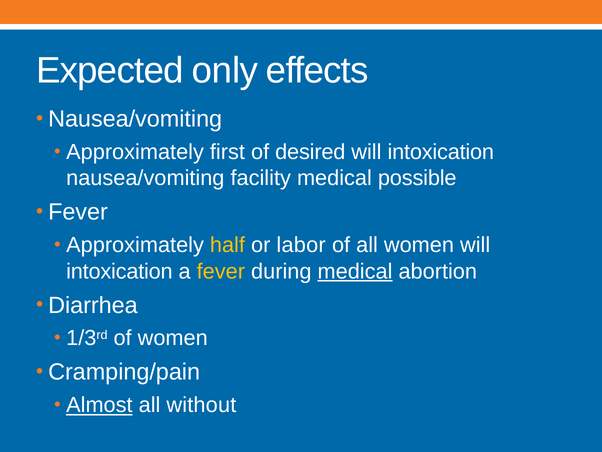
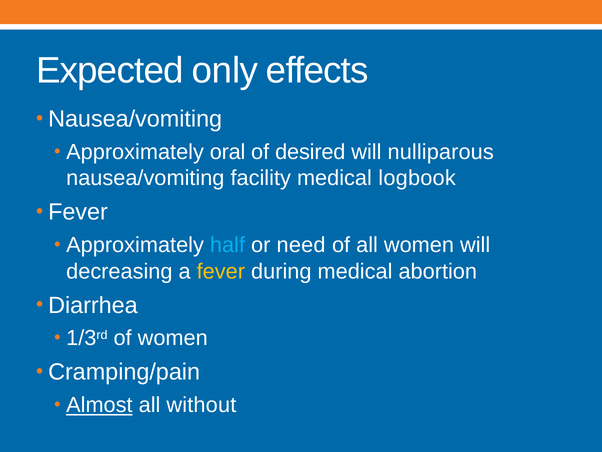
first: first -> oral
intoxication at (441, 152): intoxication -> nulliparous
possible: possible -> logbook
half colour: yellow -> light blue
labor: labor -> need
intoxication at (119, 271): intoxication -> decreasing
medical at (355, 271) underline: present -> none
